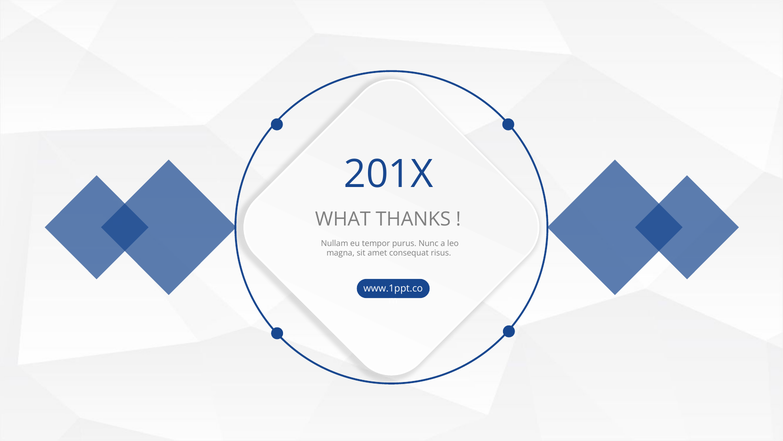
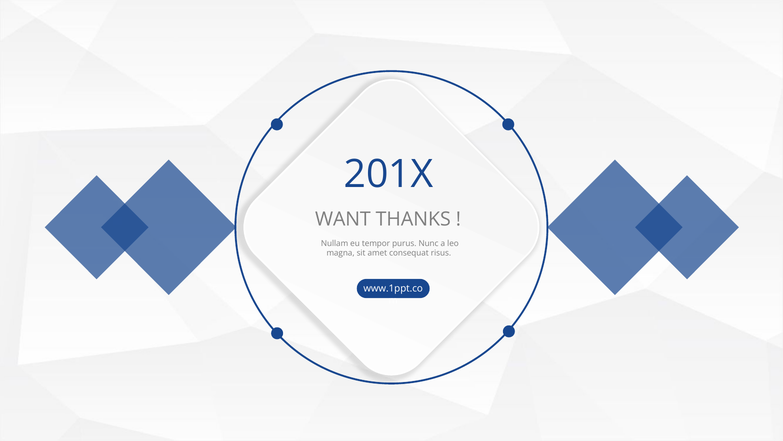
WHAT: WHAT -> WANT
